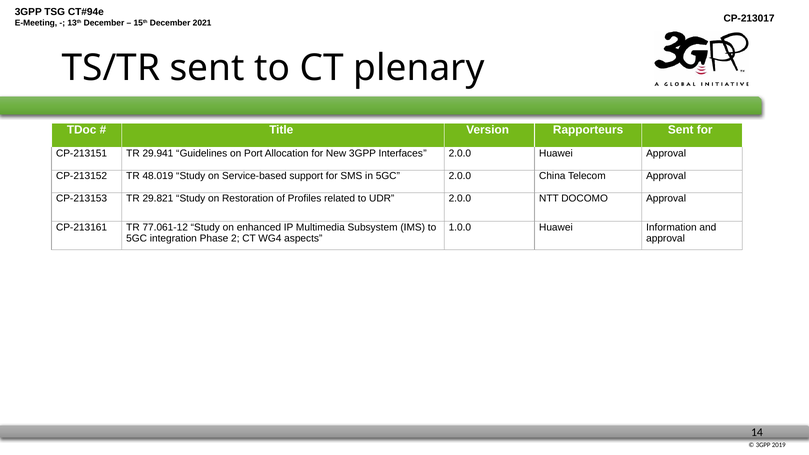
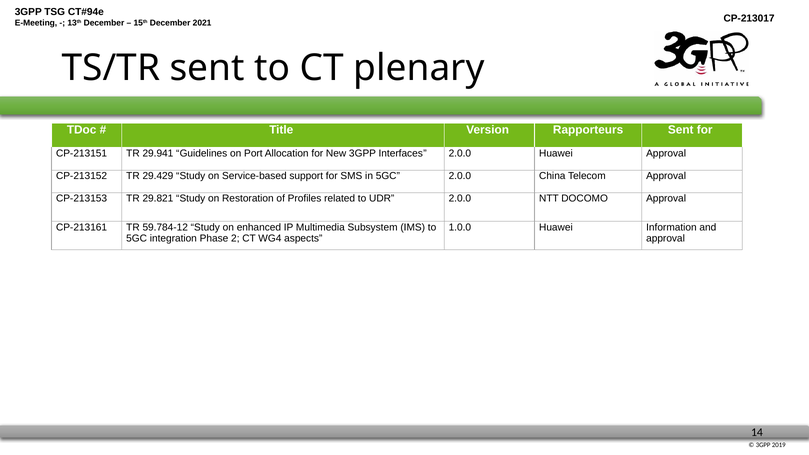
48.019: 48.019 -> 29.429
77.061-12: 77.061-12 -> 59.784-12
